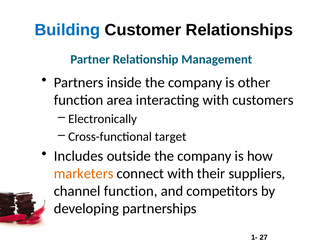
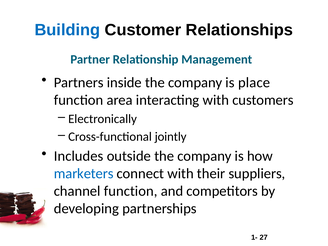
other: other -> place
target: target -> jointly
marketers colour: orange -> blue
